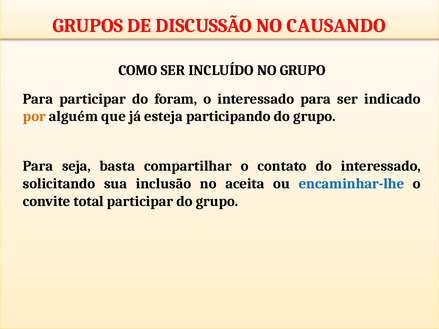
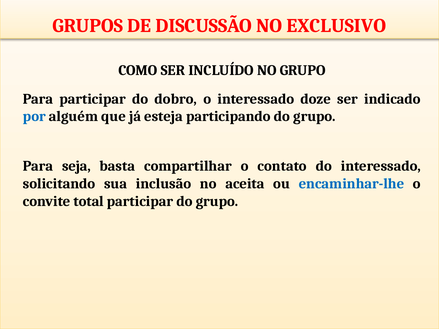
CAUSANDO: CAUSANDO -> EXCLUSIVO
foram: foram -> dobro
interessado para: para -> doze
por colour: orange -> blue
